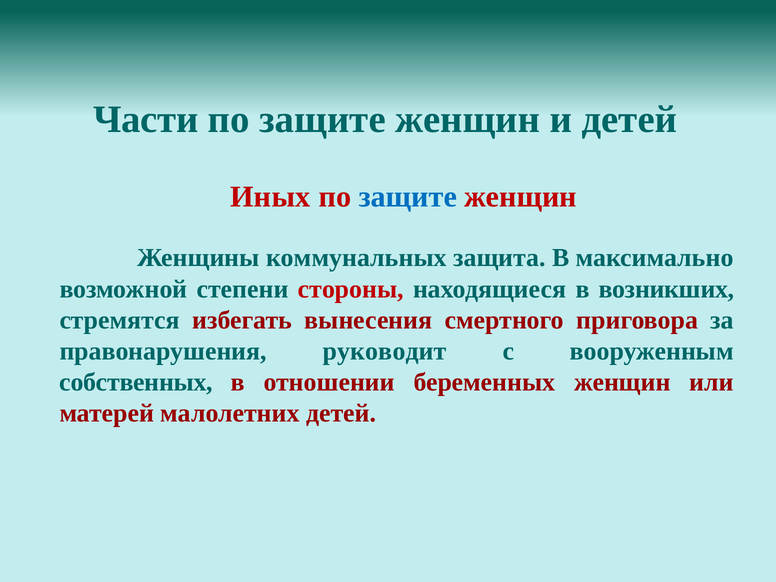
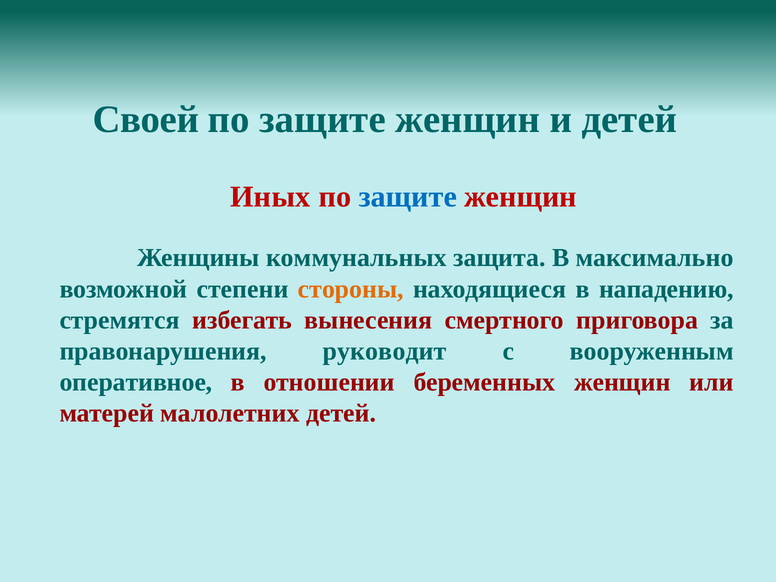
Части: Части -> Своей
стороны colour: red -> orange
возникших: возникших -> нападению
собственных: собственных -> оперативное
